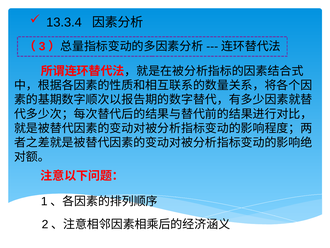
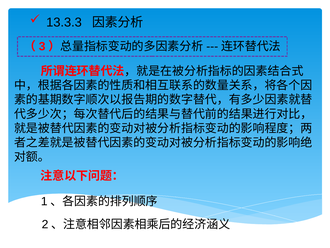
13.3.4: 13.3.4 -> 13.3.3
